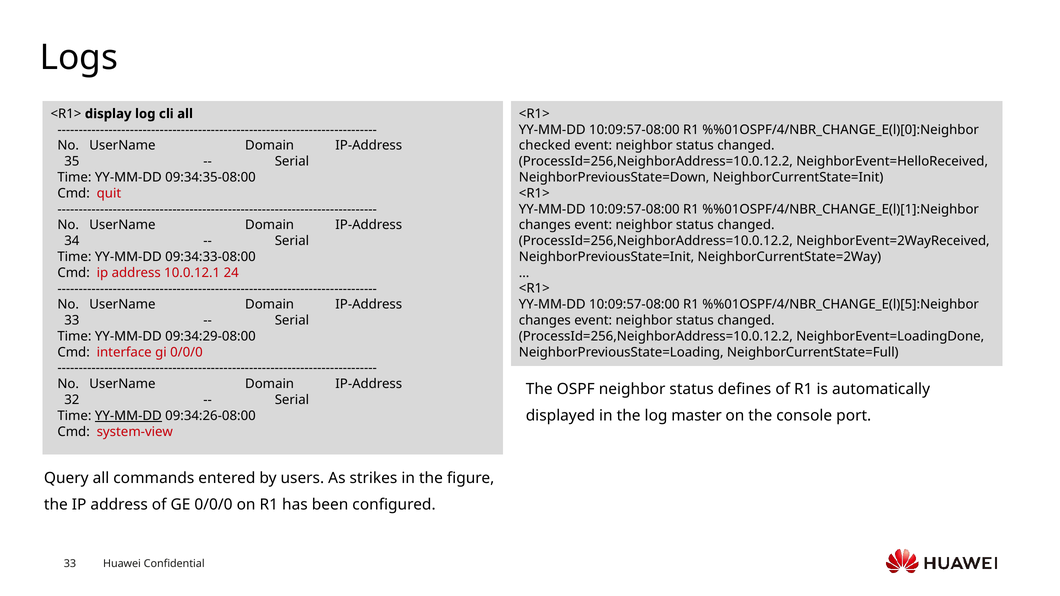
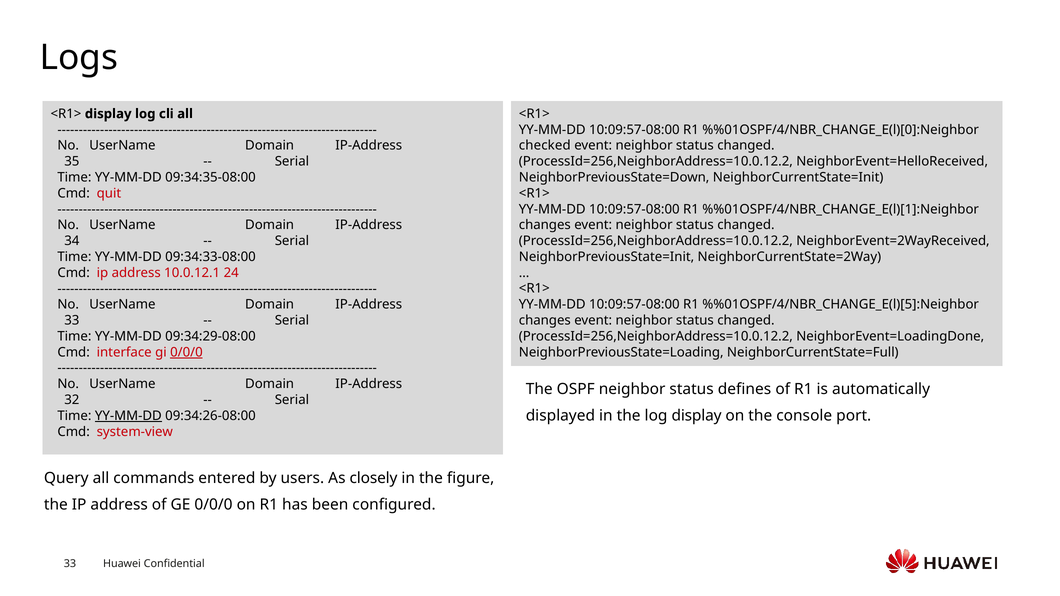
0/0/0 at (186, 352) underline: none -> present
log master: master -> display
strikes: strikes -> closely
